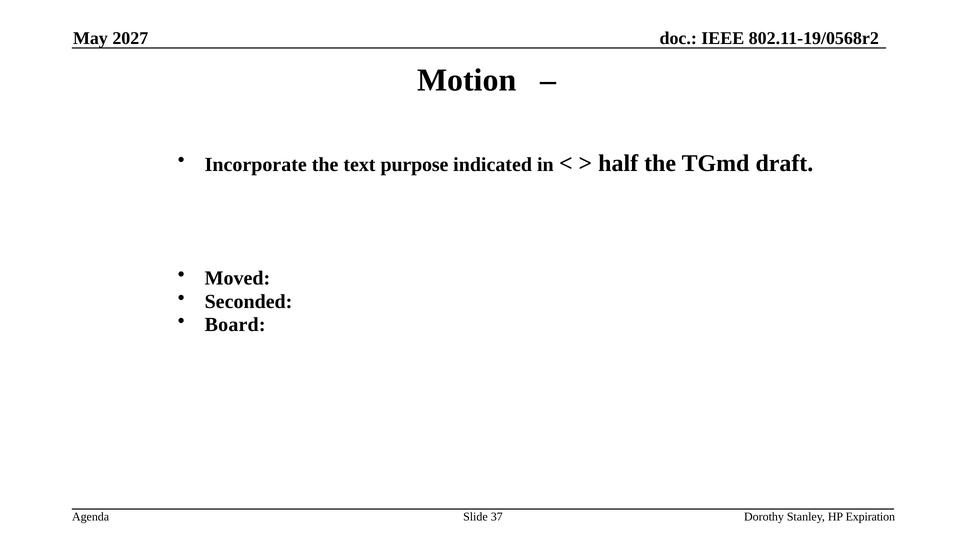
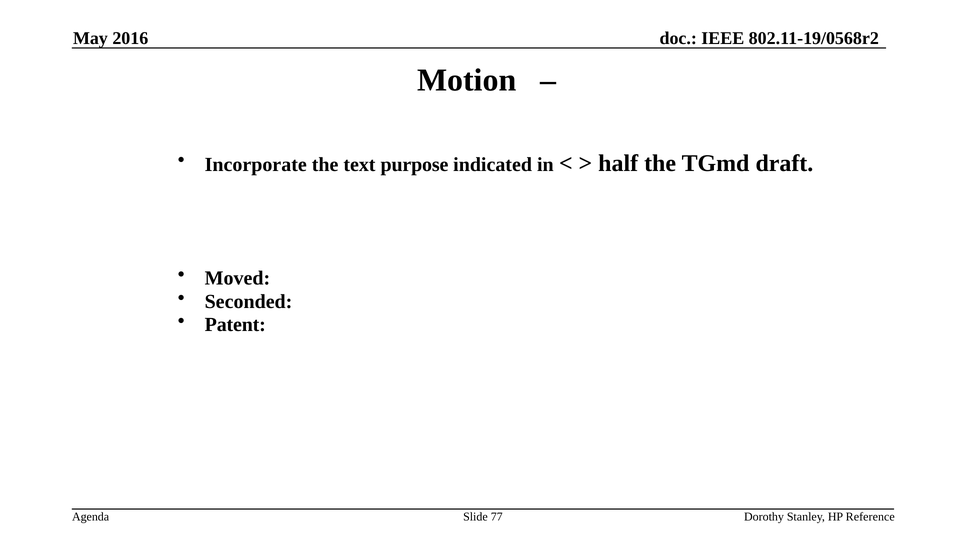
2027: 2027 -> 2016
Board: Board -> Patent
37: 37 -> 77
Expiration: Expiration -> Reference
